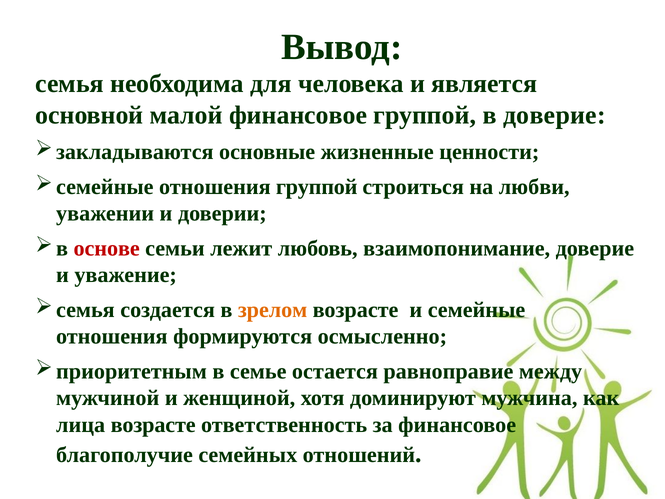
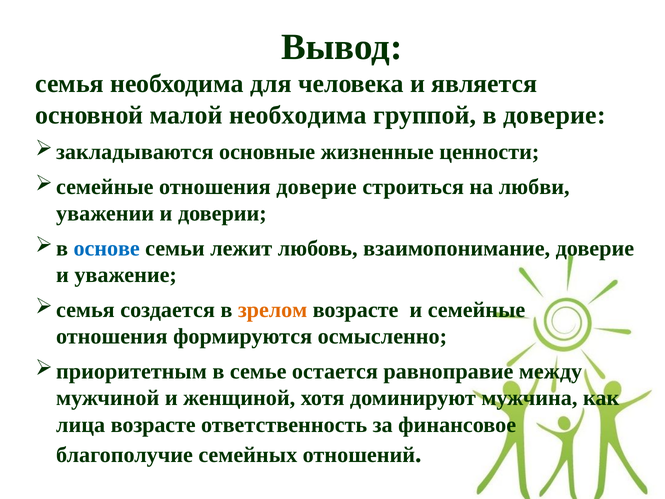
малой финансовое: финансовое -> необходима
отношения группой: группой -> доверие
основе colour: red -> blue
